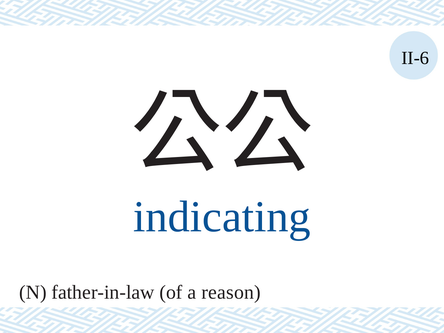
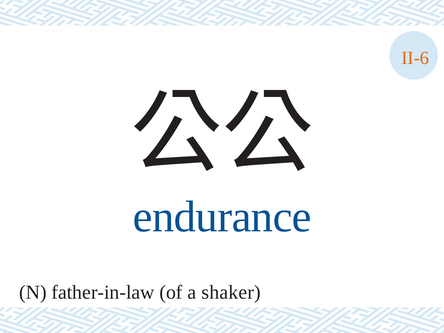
II-6 colour: black -> orange
indicating: indicating -> endurance
reason: reason -> shaker
